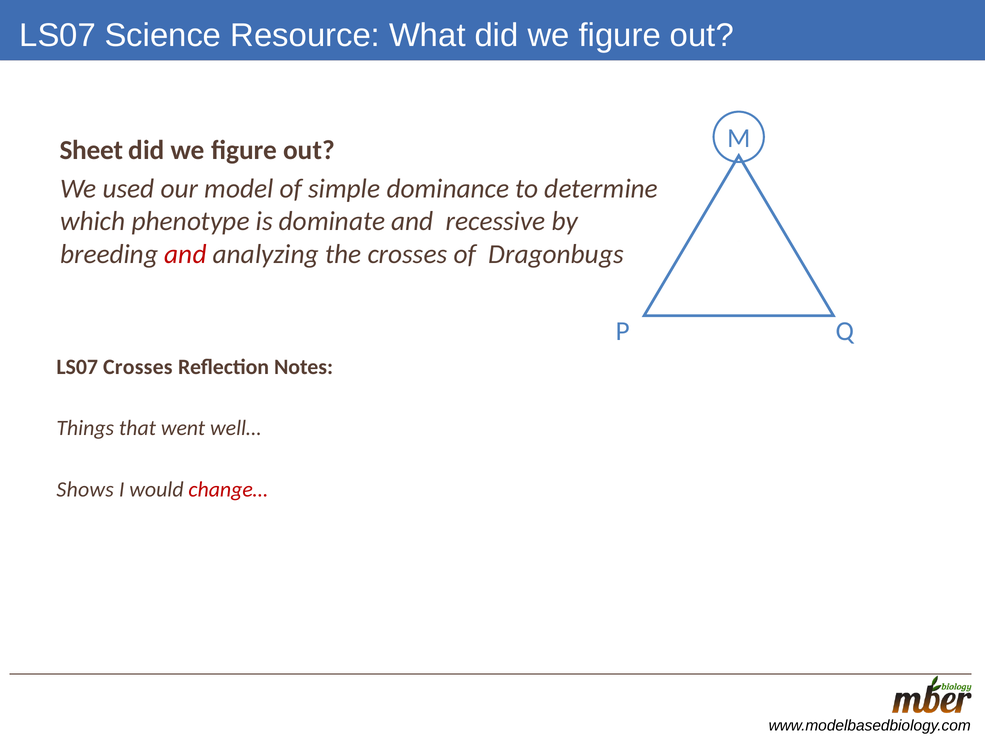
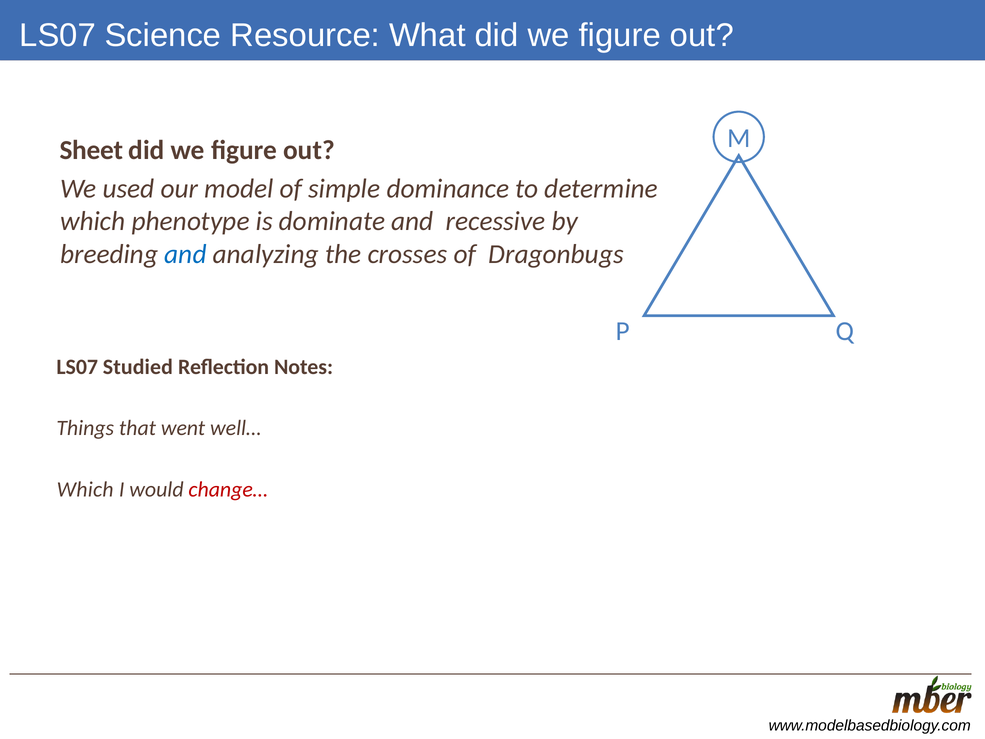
and at (185, 254) colour: red -> blue
LS07 Crosses: Crosses -> Studied
Shows at (85, 489): Shows -> Which
